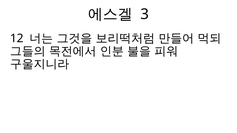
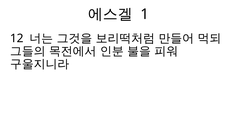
3: 3 -> 1
